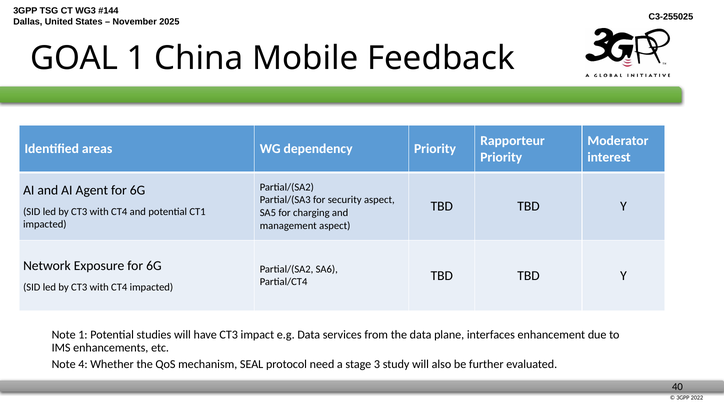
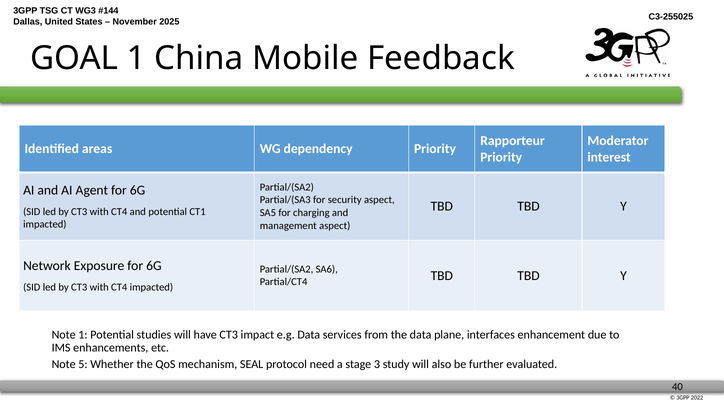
4: 4 -> 5
